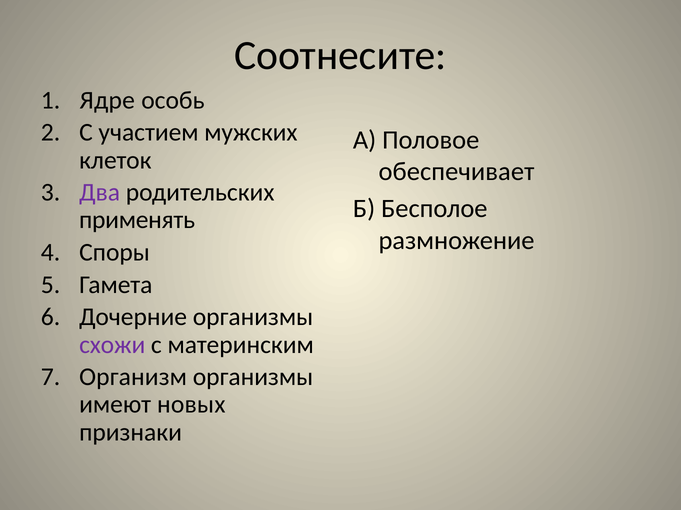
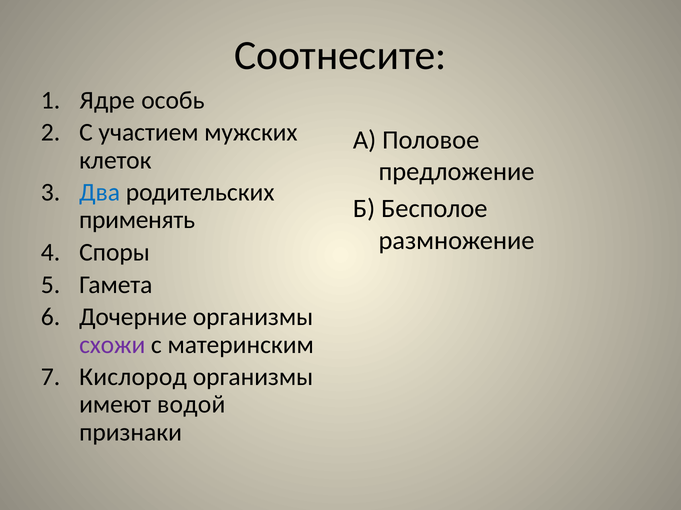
обеспечивает: обеспечивает -> предложение
Два colour: purple -> blue
Организм: Организм -> Кислород
новых: новых -> водой
